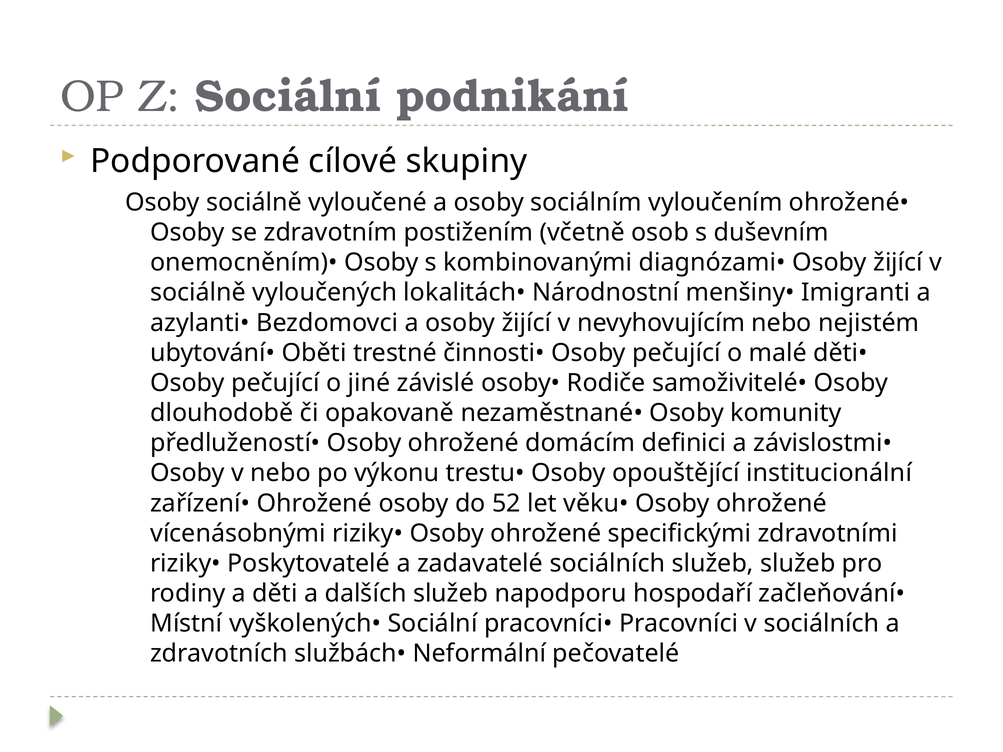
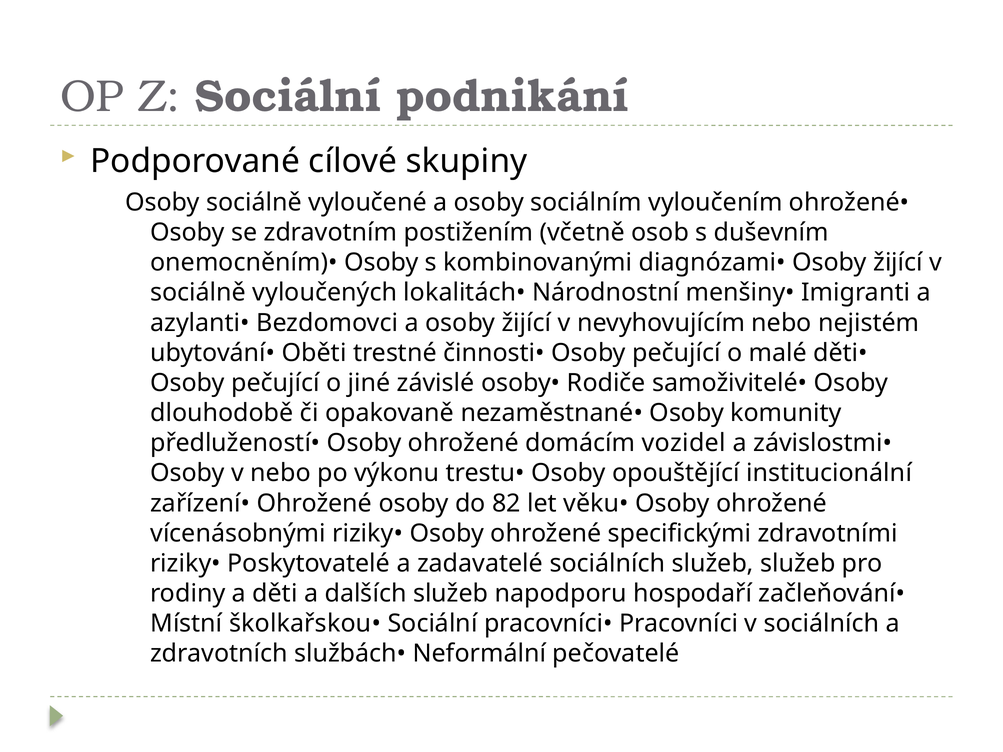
definici: definici -> vozidel
52: 52 -> 82
vyškolených•: vyškolených• -> školkařskou•
